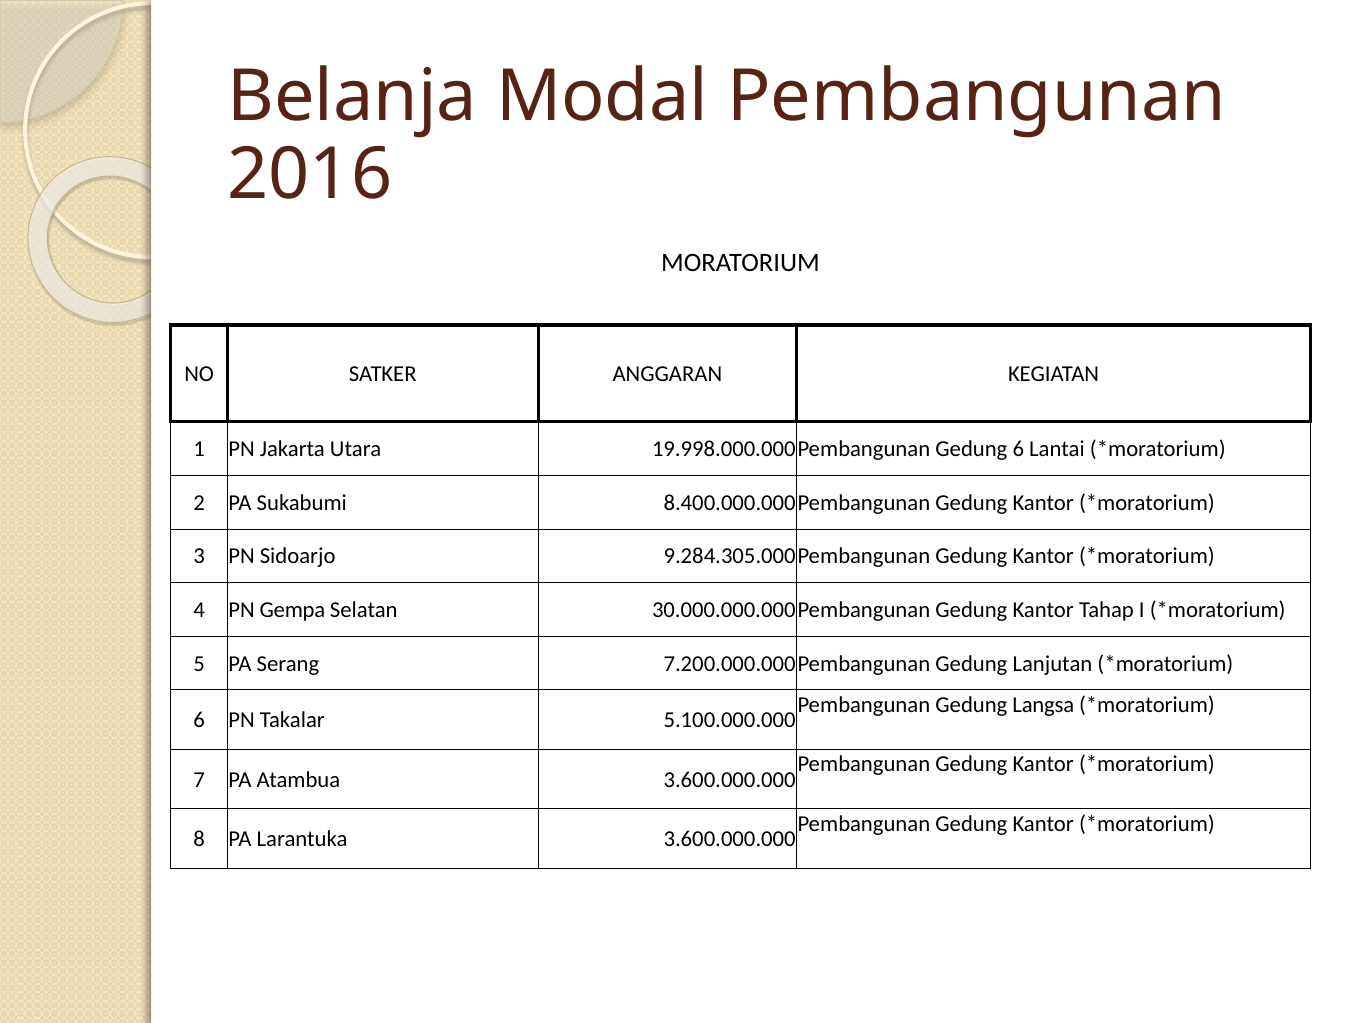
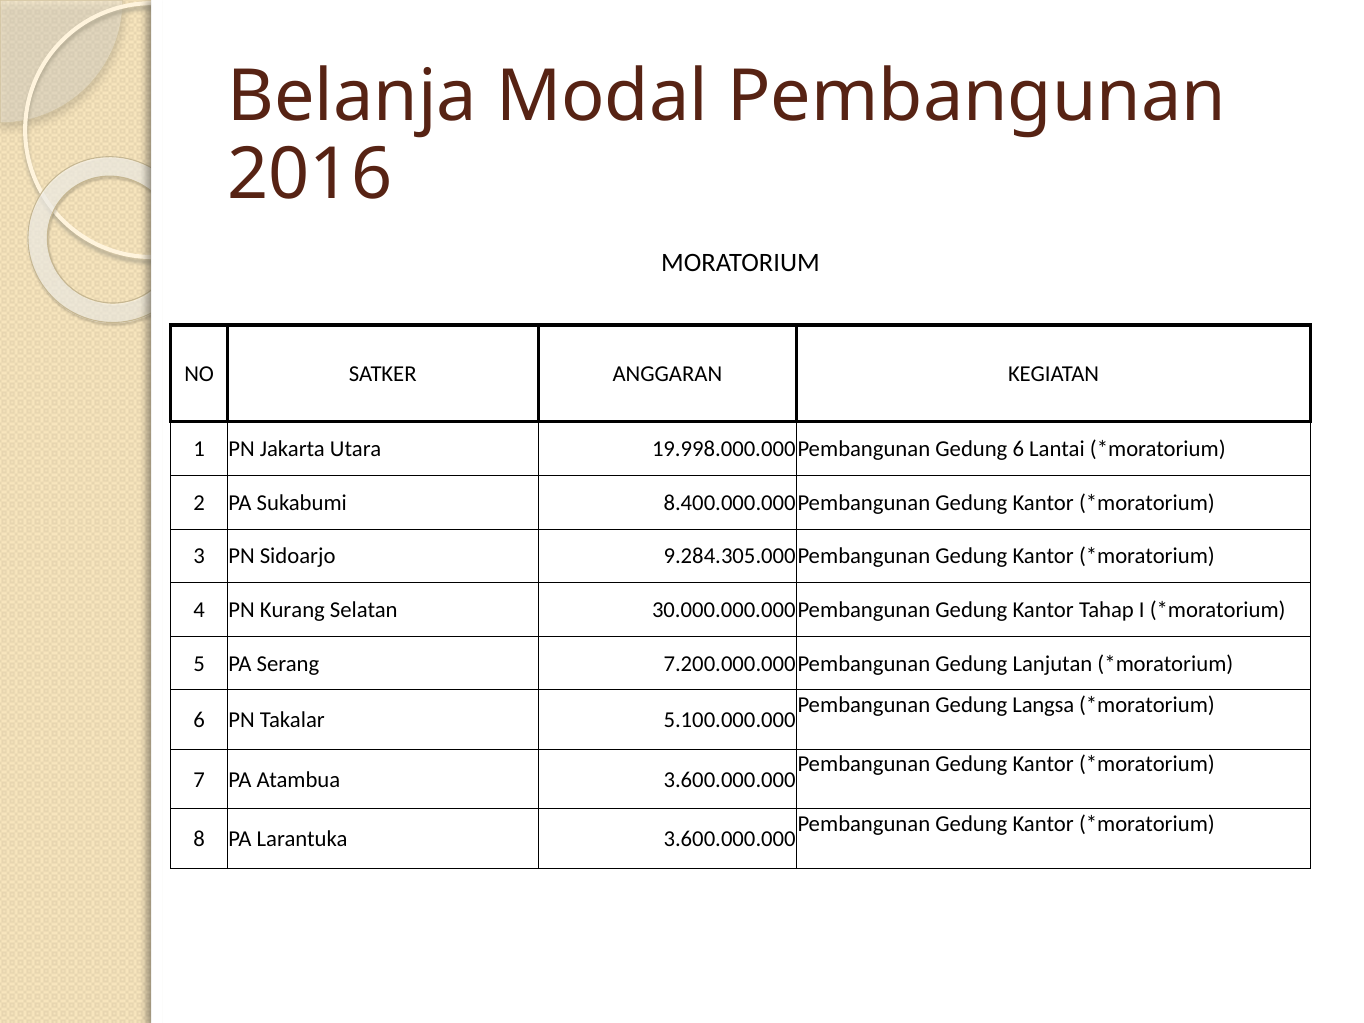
Gempa: Gempa -> Kurang
